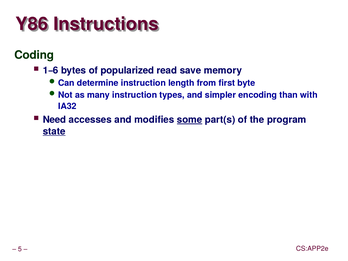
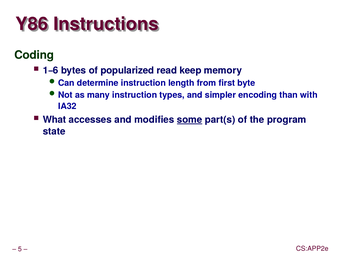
save: save -> keep
Need: Need -> What
state underline: present -> none
